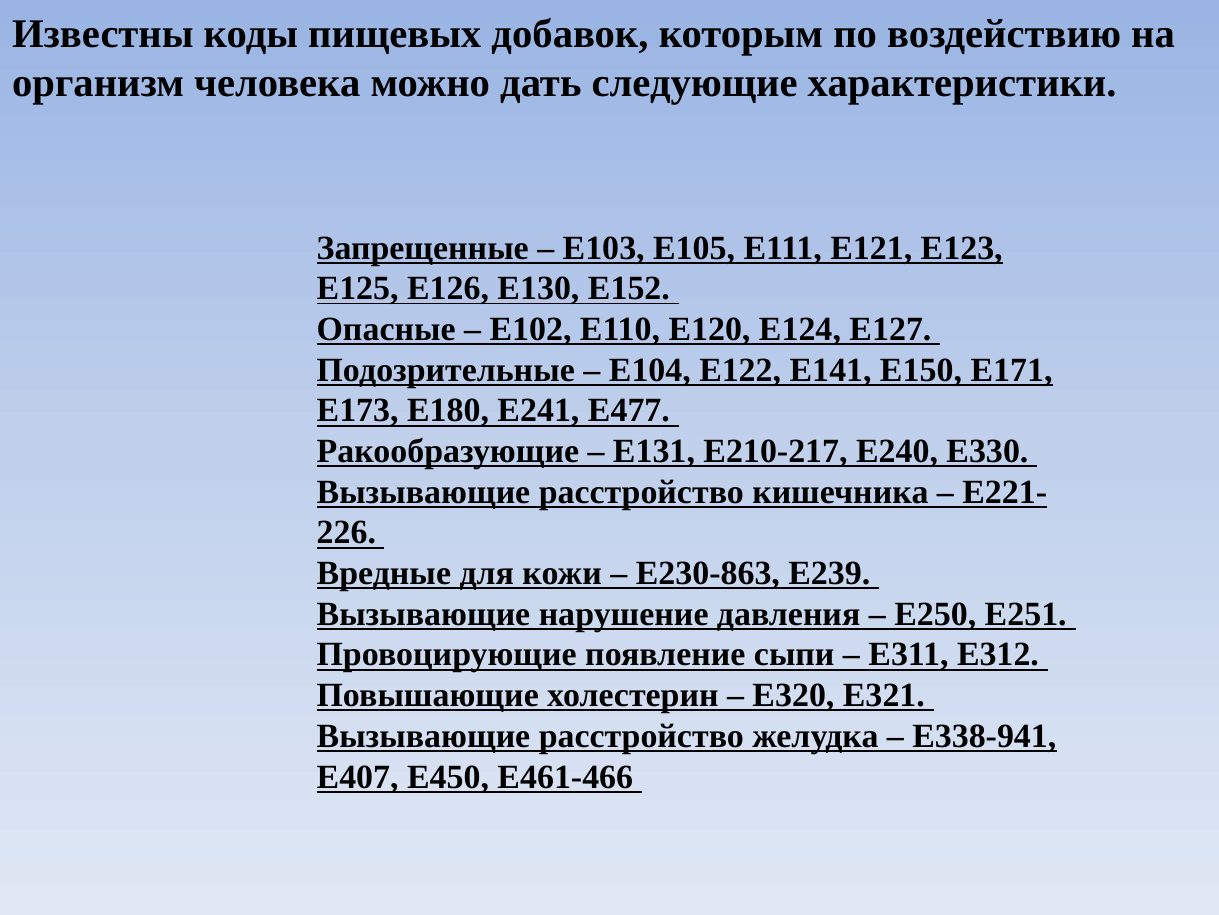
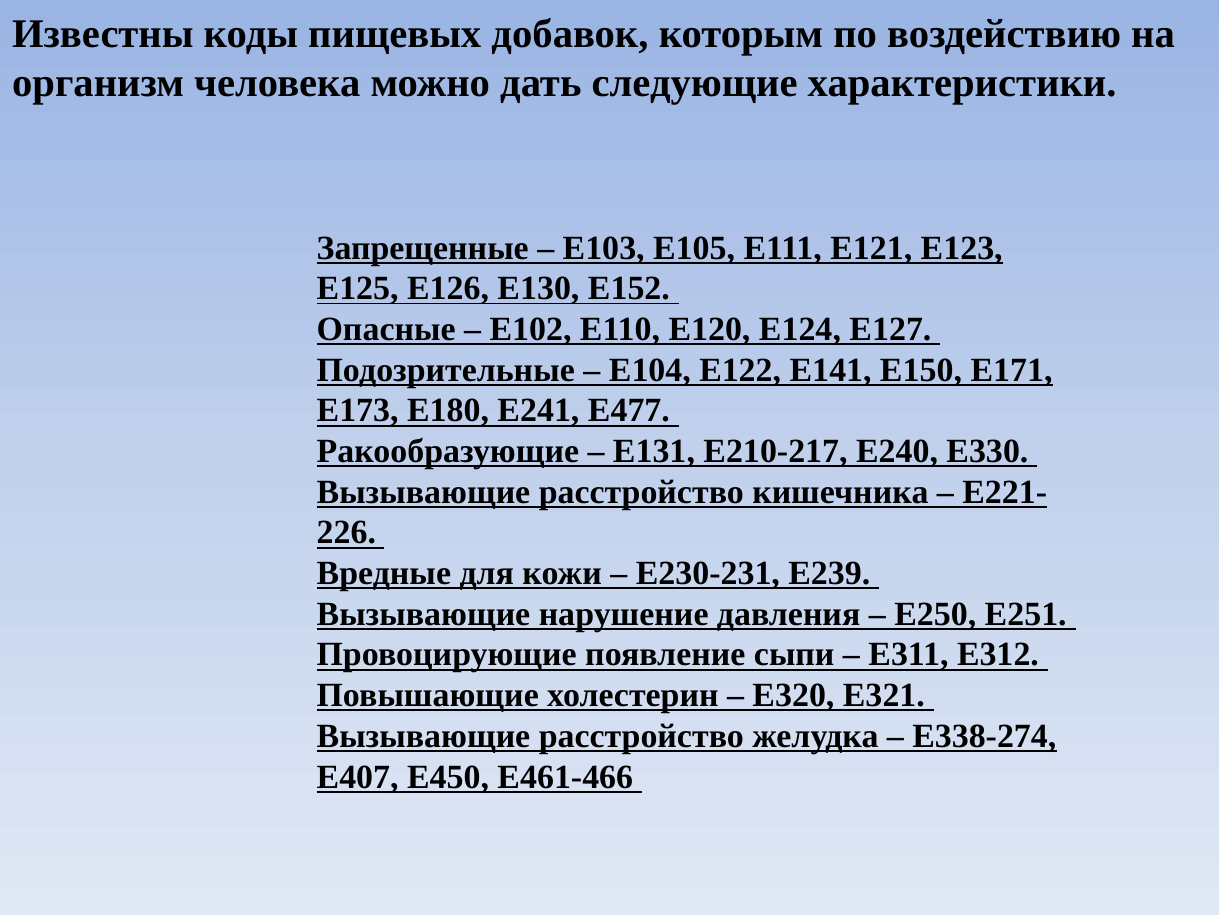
Е230-863: Е230-863 -> Е230-231
Е338-941: Е338-941 -> Е338-274
